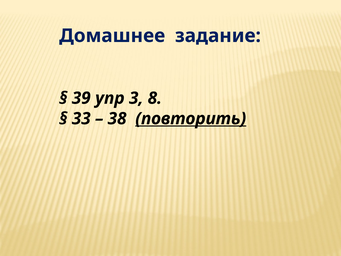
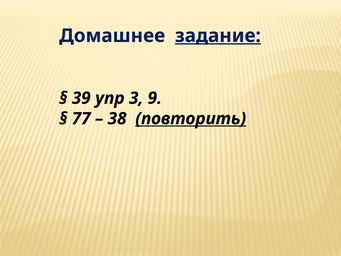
задание underline: none -> present
8: 8 -> 9
33: 33 -> 77
